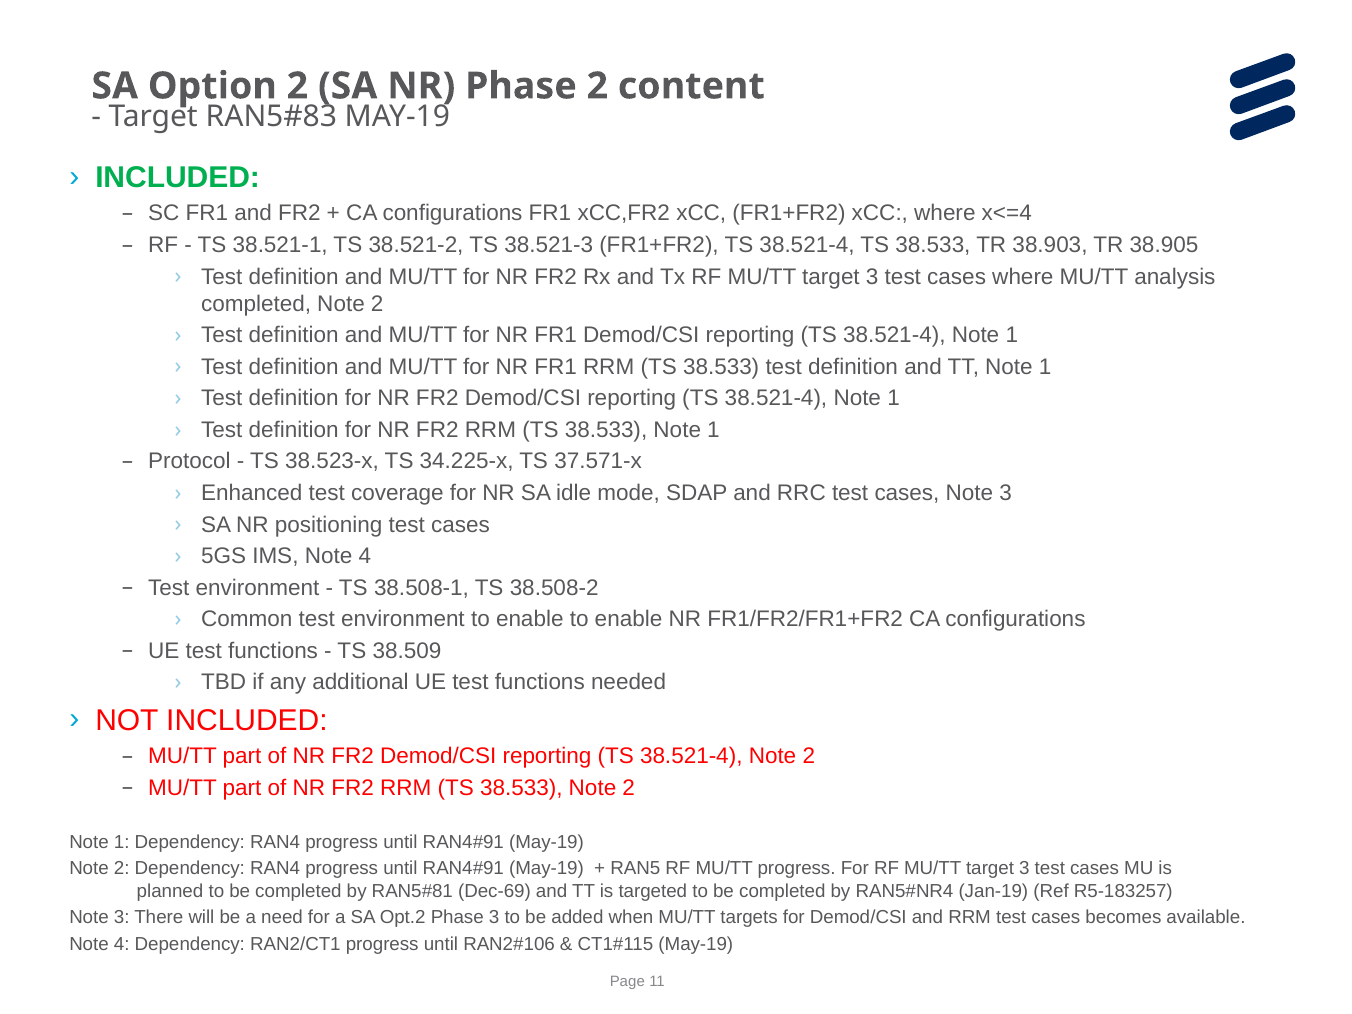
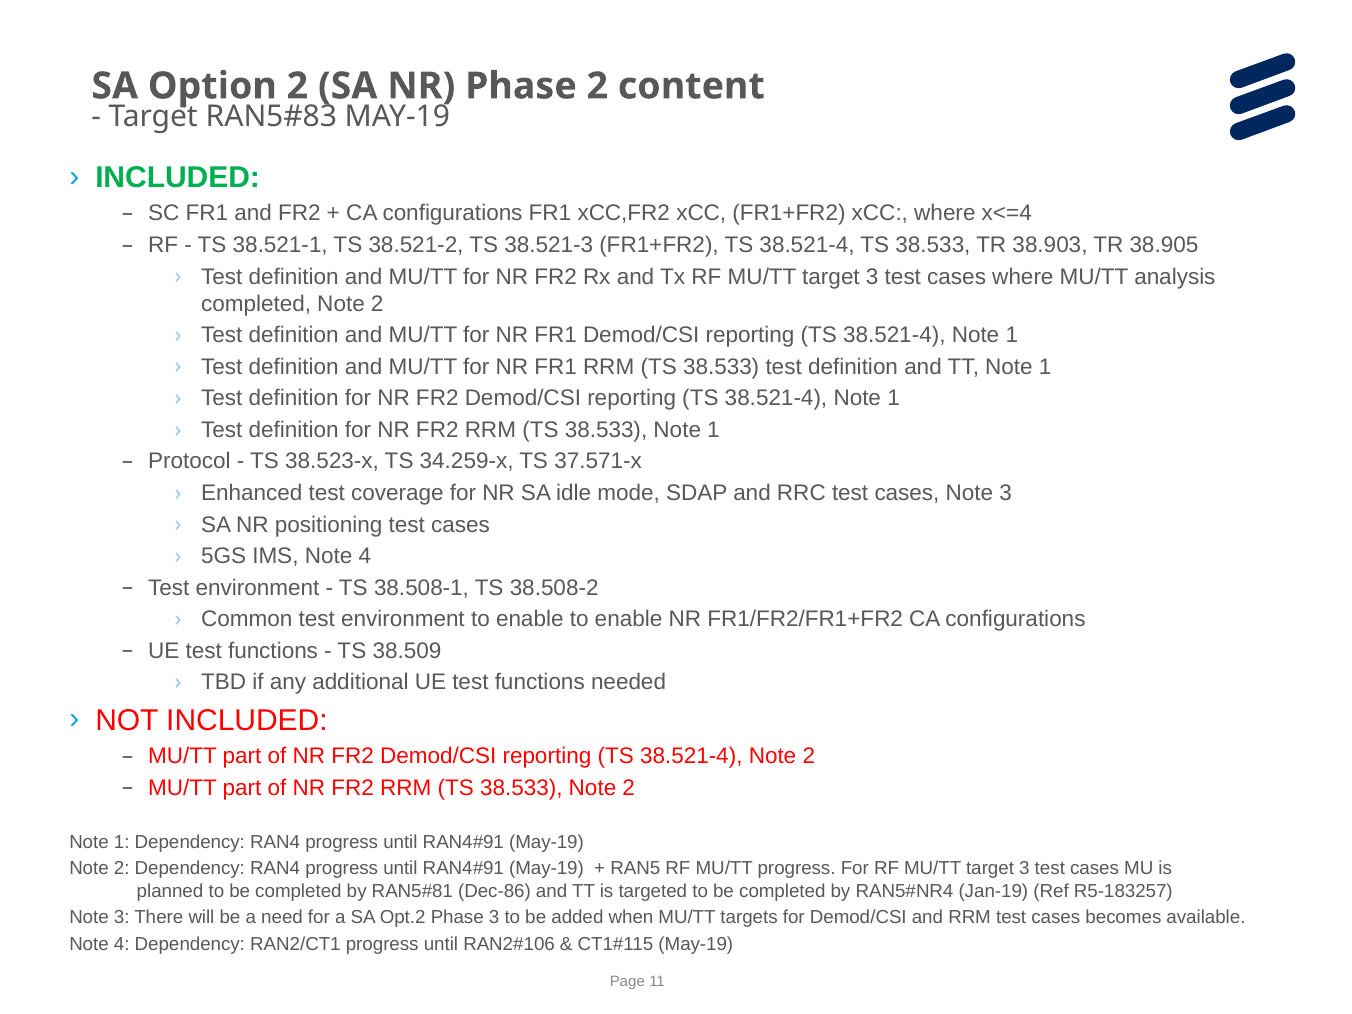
34.225-x: 34.225-x -> 34.259-x
Dec-69: Dec-69 -> Dec-86
